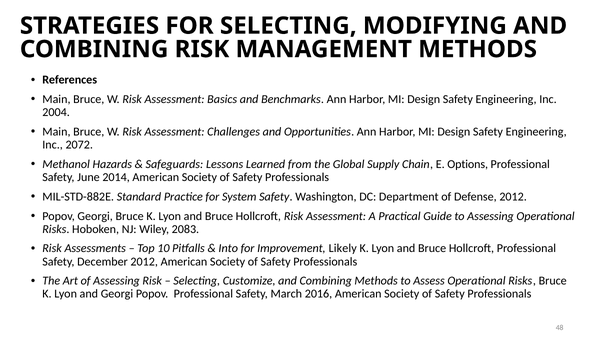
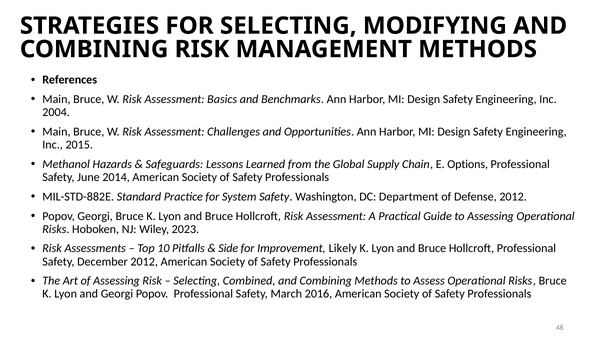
2072: 2072 -> 2015
2083: 2083 -> 2023
Into: Into -> Side
Customize: Customize -> Combined
